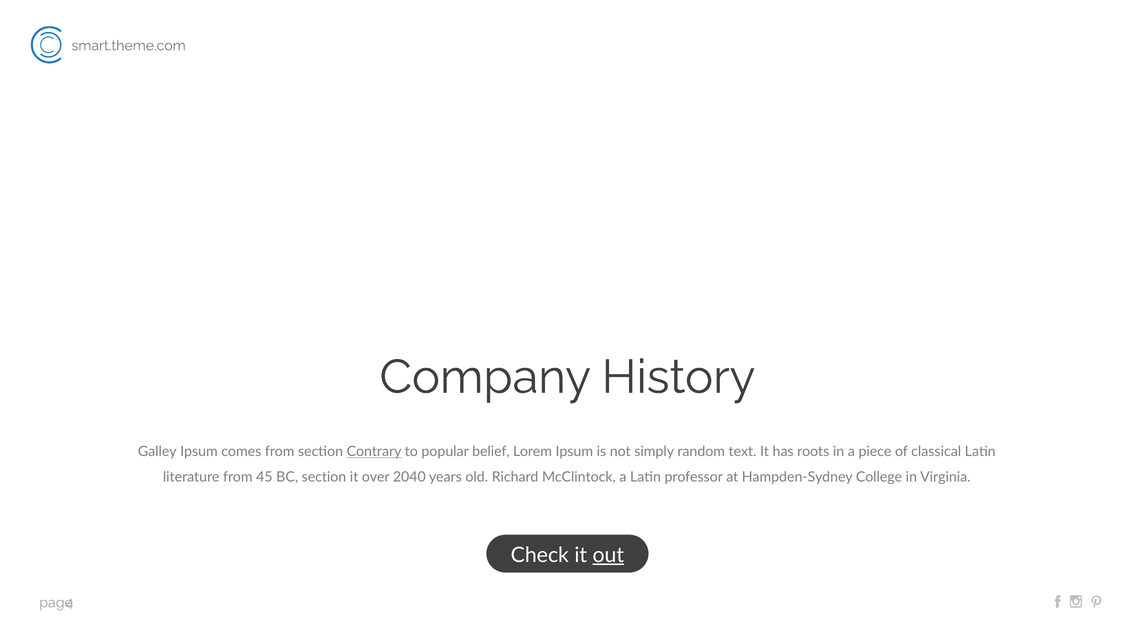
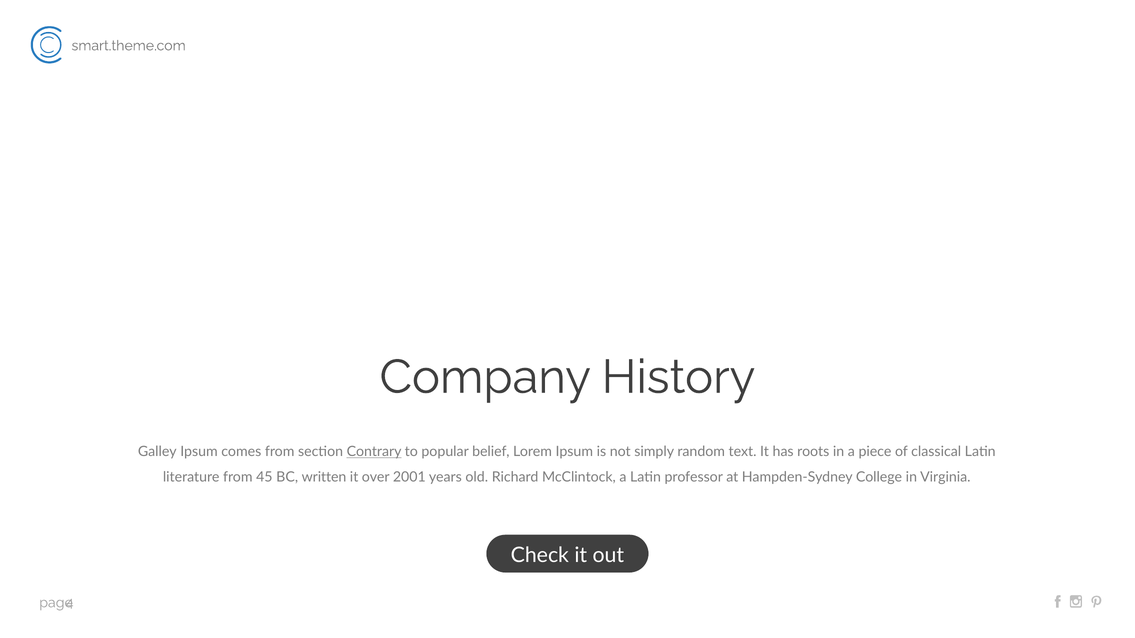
BC section: section -> written
2040: 2040 -> 2001
out underline: present -> none
